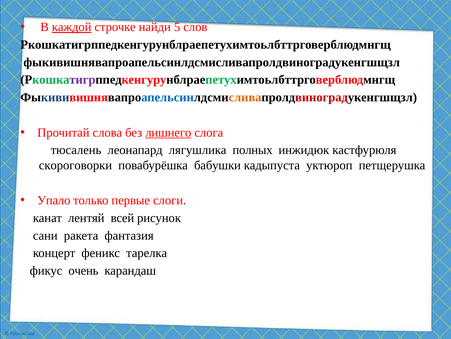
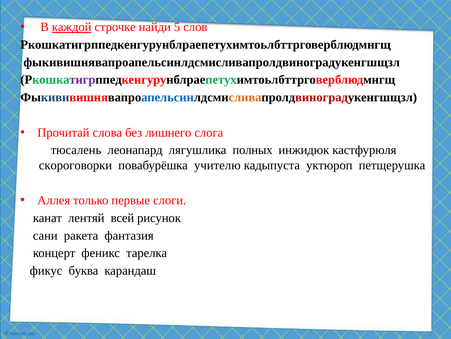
лишнего underline: present -> none
бабушки: бабушки -> учителю
Упало: Упало -> Аллея
очень: очень -> буква
